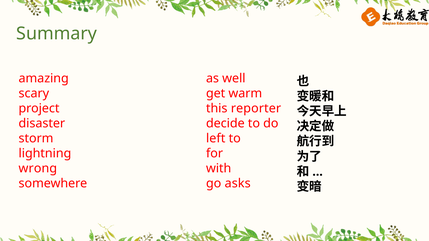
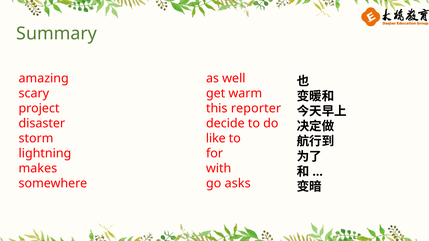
left: left -> like
wrong: wrong -> makes
